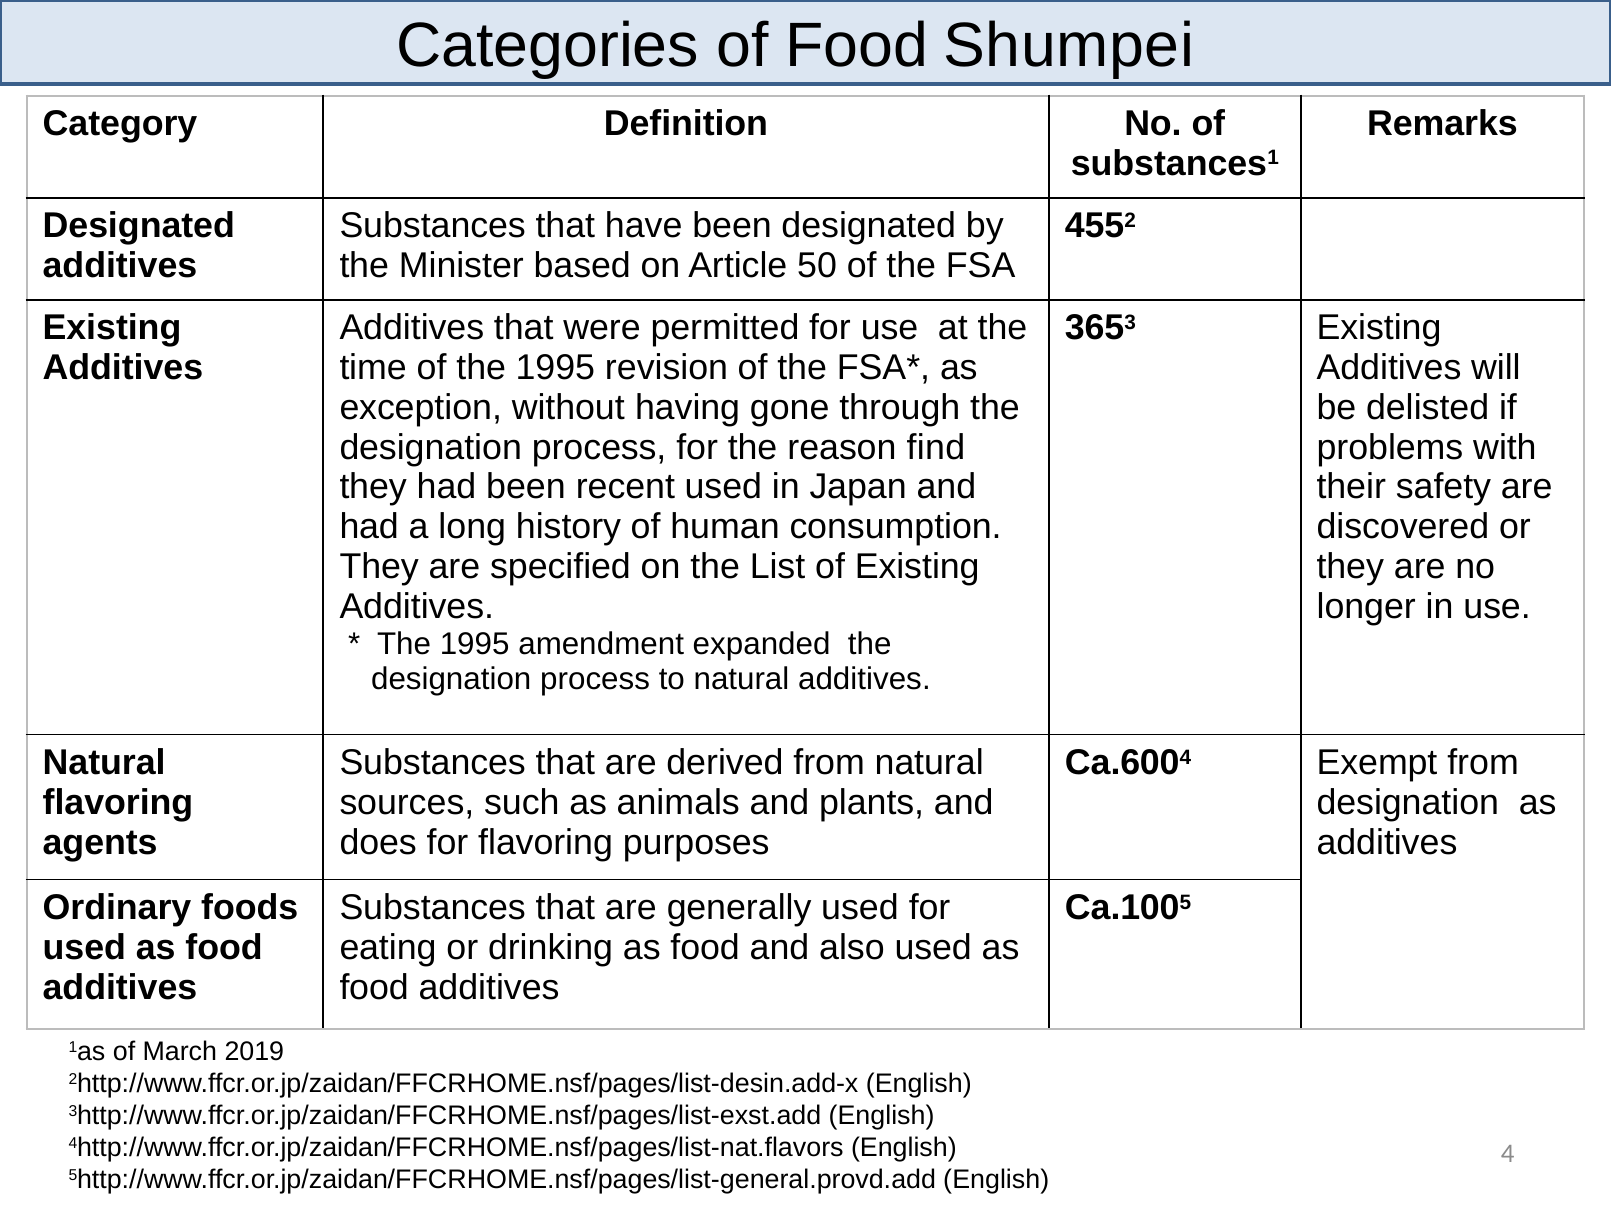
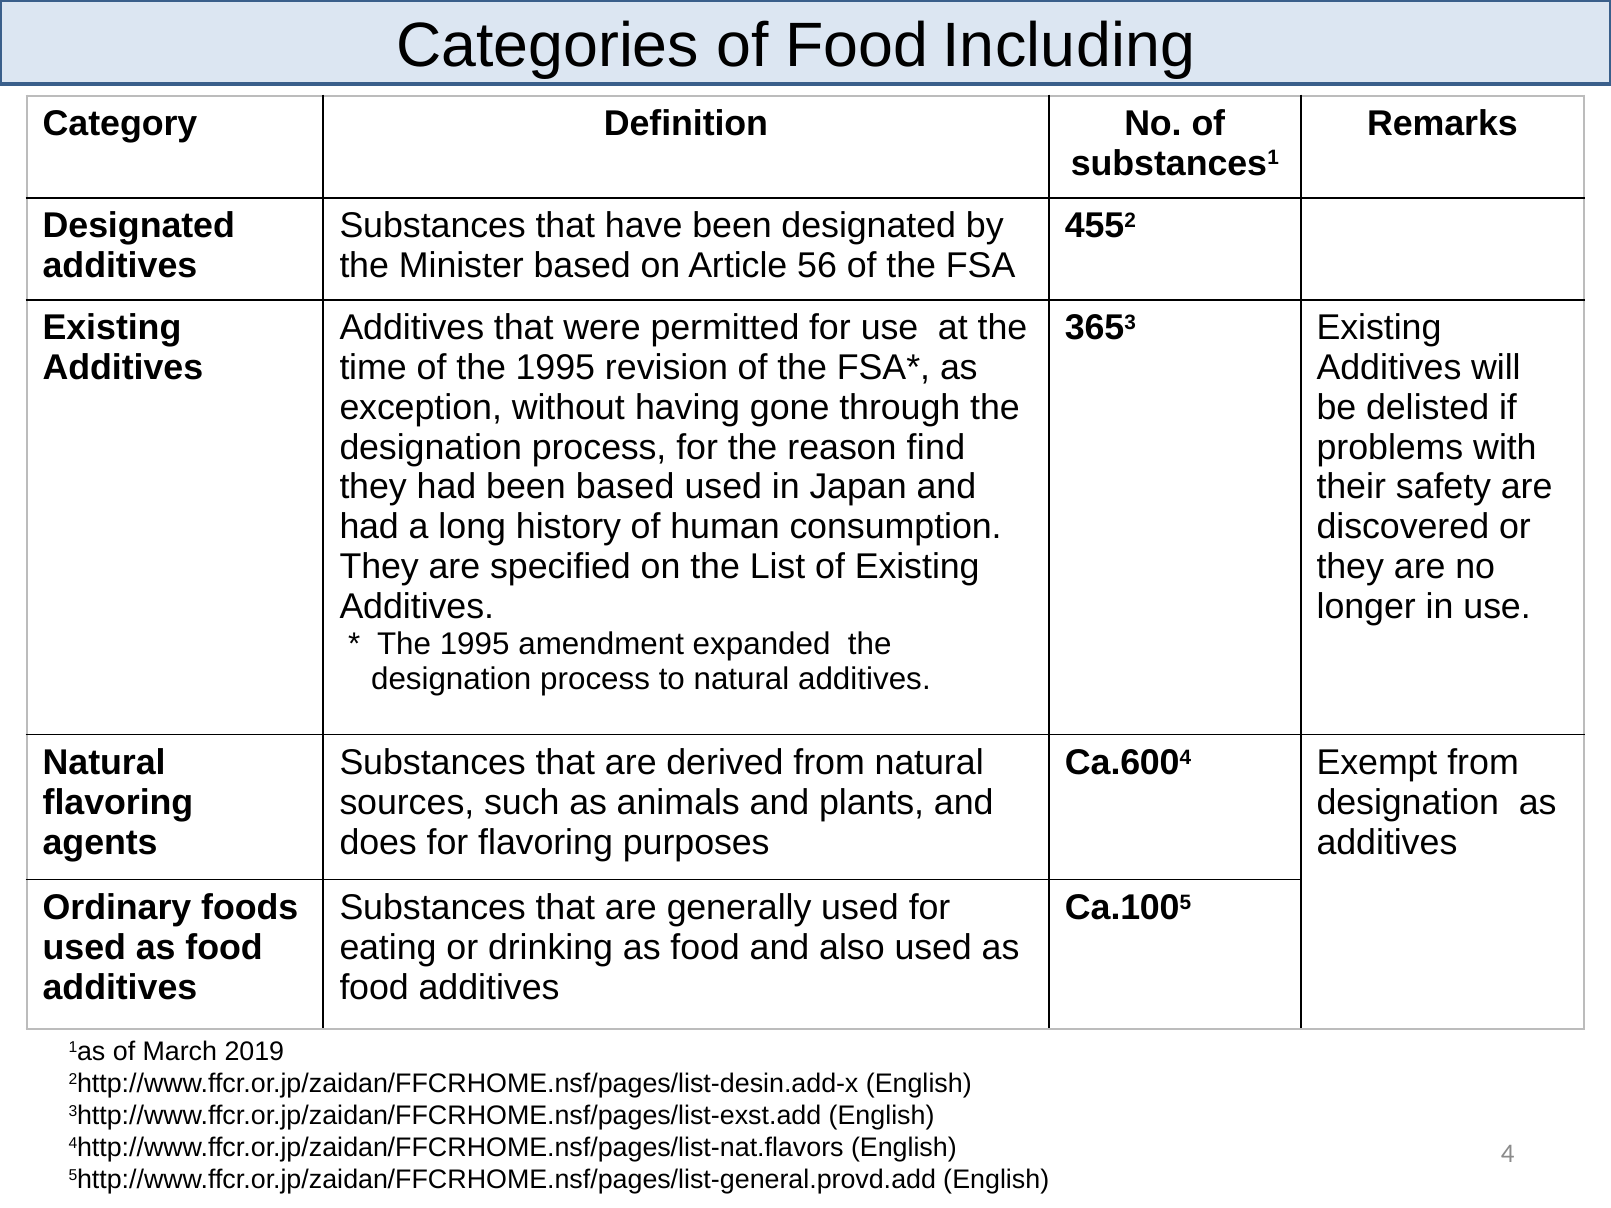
Shumpei: Shumpei -> Including
50: 50 -> 56
been recent: recent -> based
